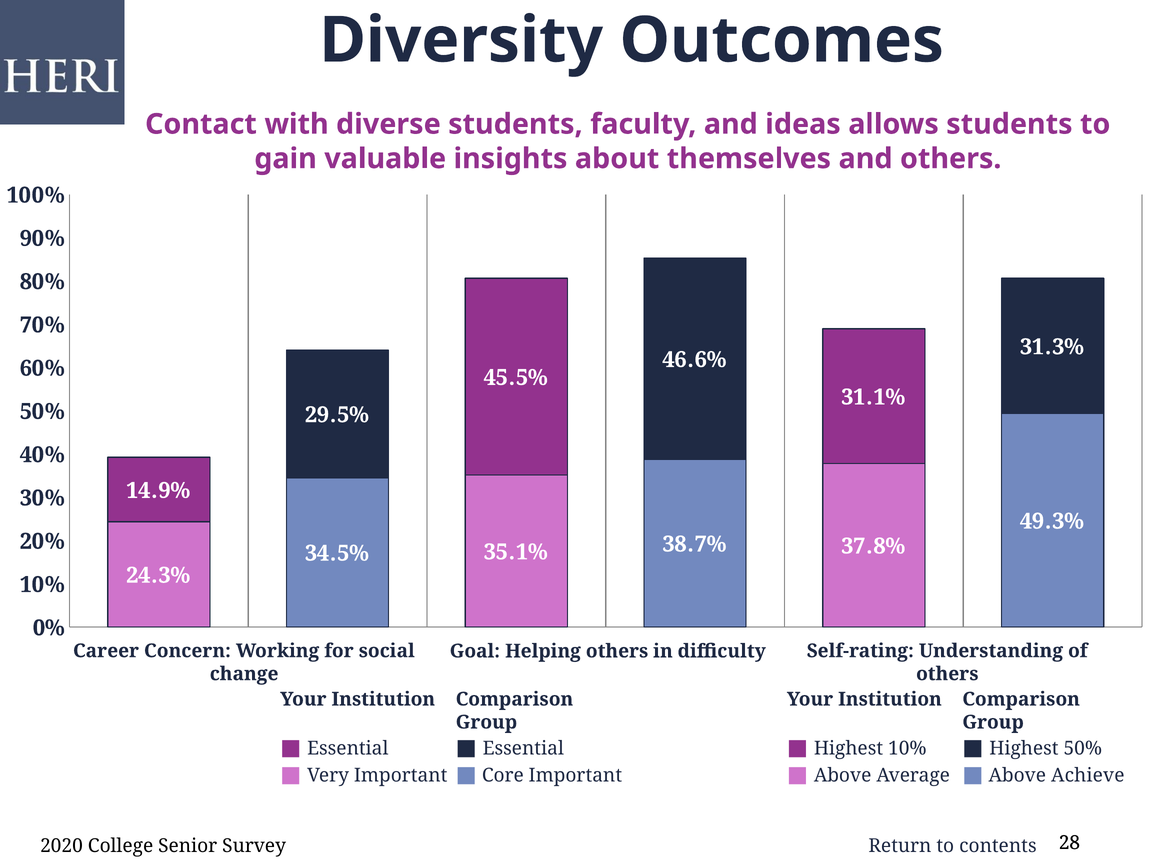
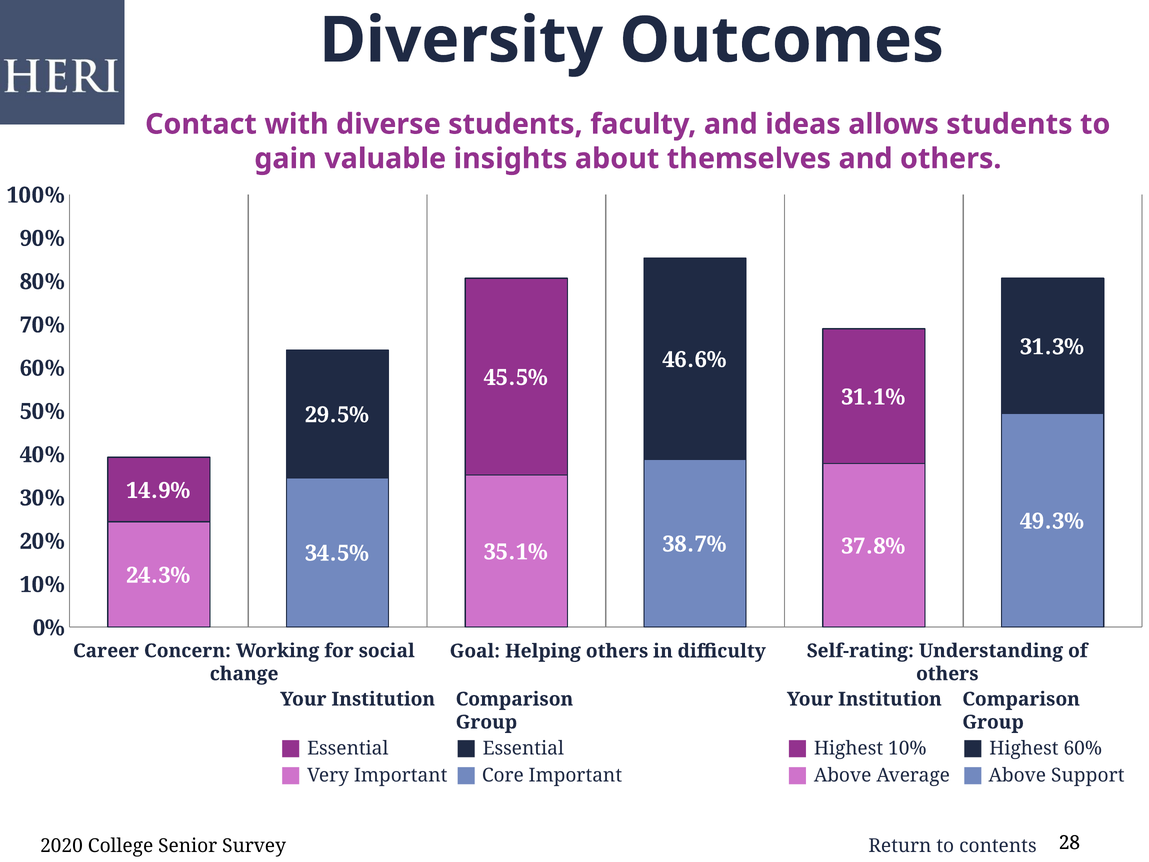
Highest 50%: 50% -> 60%
Achieve: Achieve -> Support
